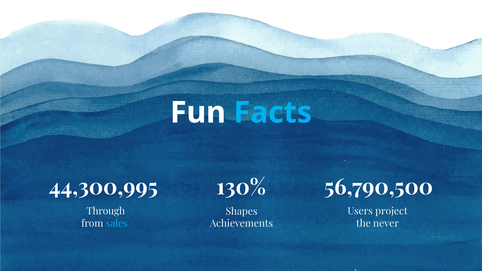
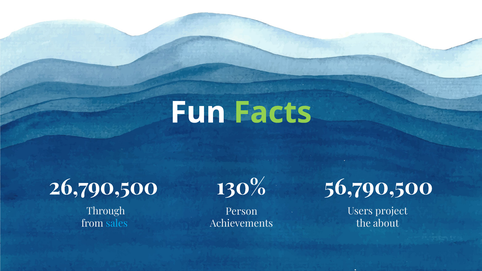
Facts colour: light blue -> light green
44,300,995: 44,300,995 -> 26,790,500
Shapes: Shapes -> Person
never: never -> about
